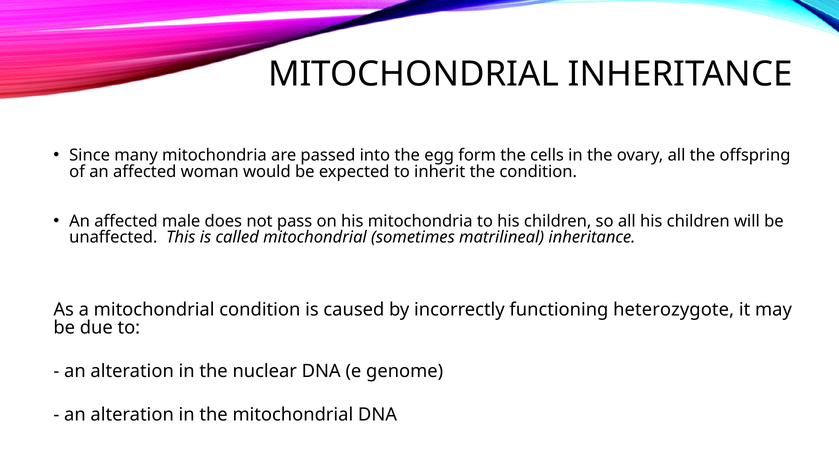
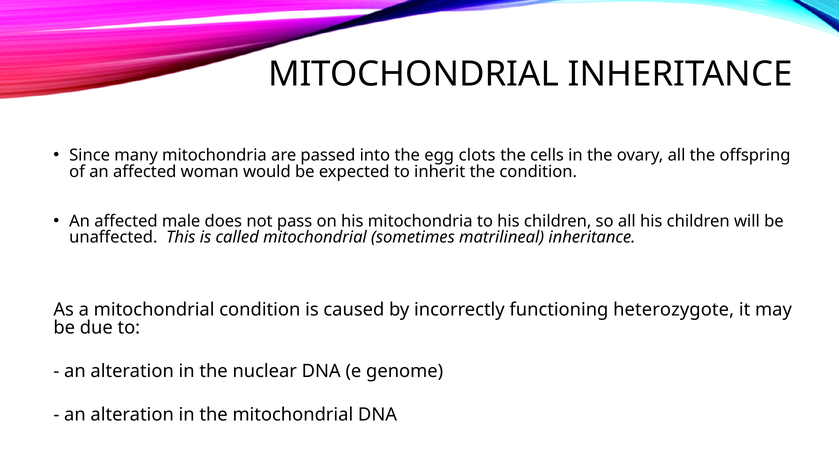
form: form -> clots
